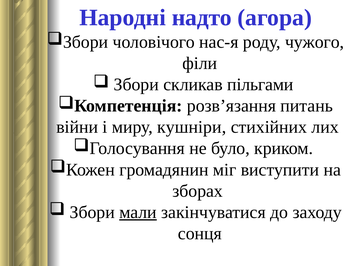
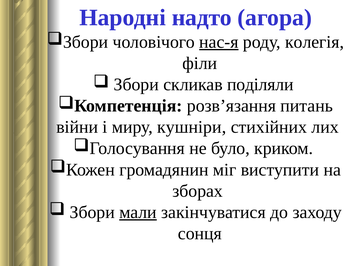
нас-я underline: none -> present
чужого: чужого -> колегія
пільгами: пільгами -> поділяли
